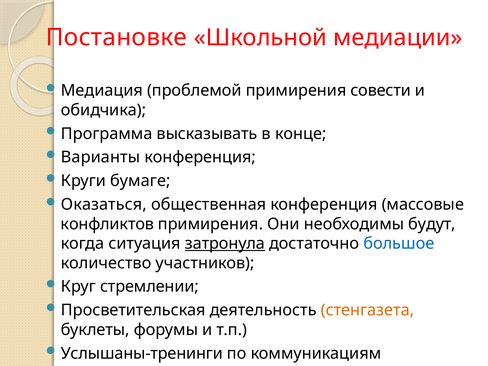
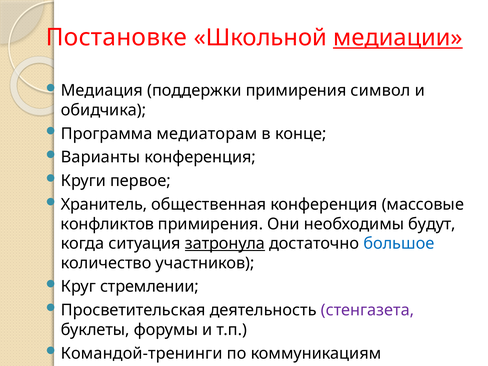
медиации underline: none -> present
проблемой: проблемой -> поддержки
совести: совести -> символ
высказывать: высказывать -> медиаторам
бумаге: бумаге -> первое
Оказаться: Оказаться -> Хранитель
стенгазета colour: orange -> purple
Услышаны-тренинги: Услышаны-тренинги -> Командой-тренинги
